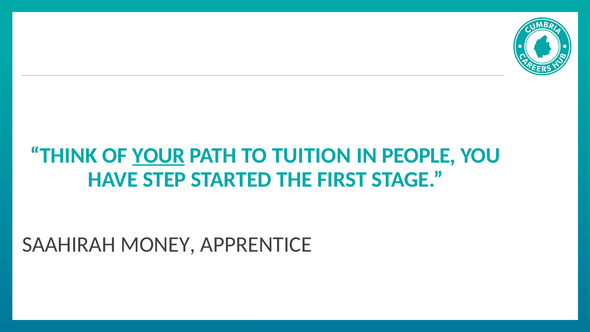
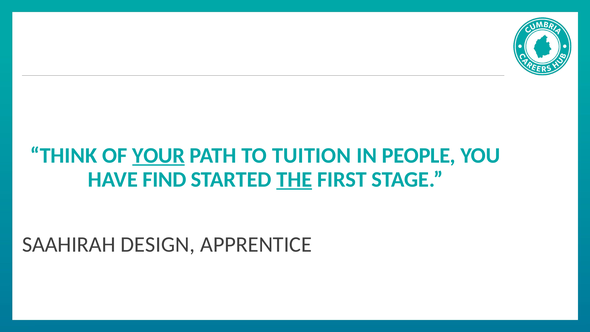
STEP: STEP -> FIND
THE underline: none -> present
MONEY: MONEY -> DESIGN
